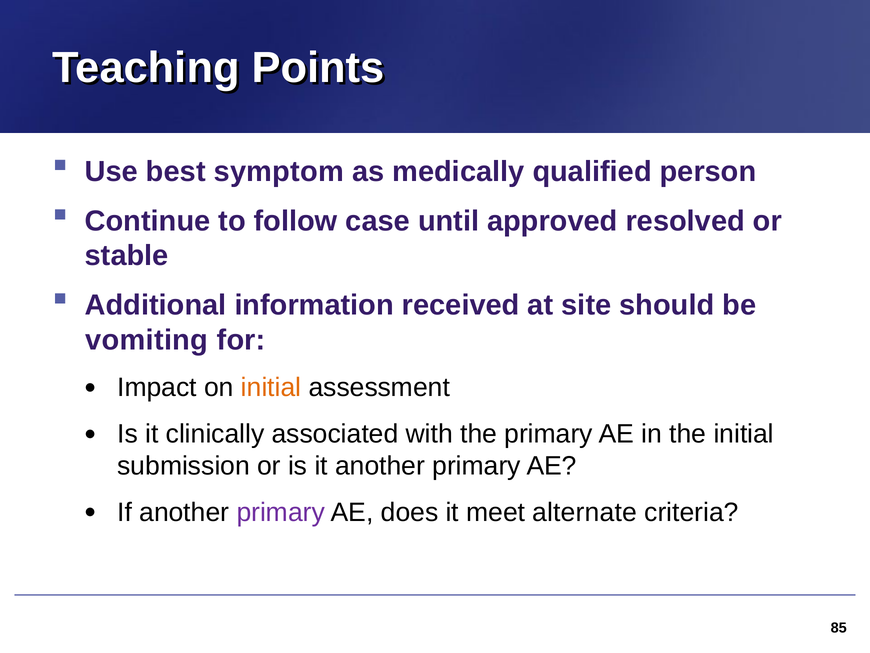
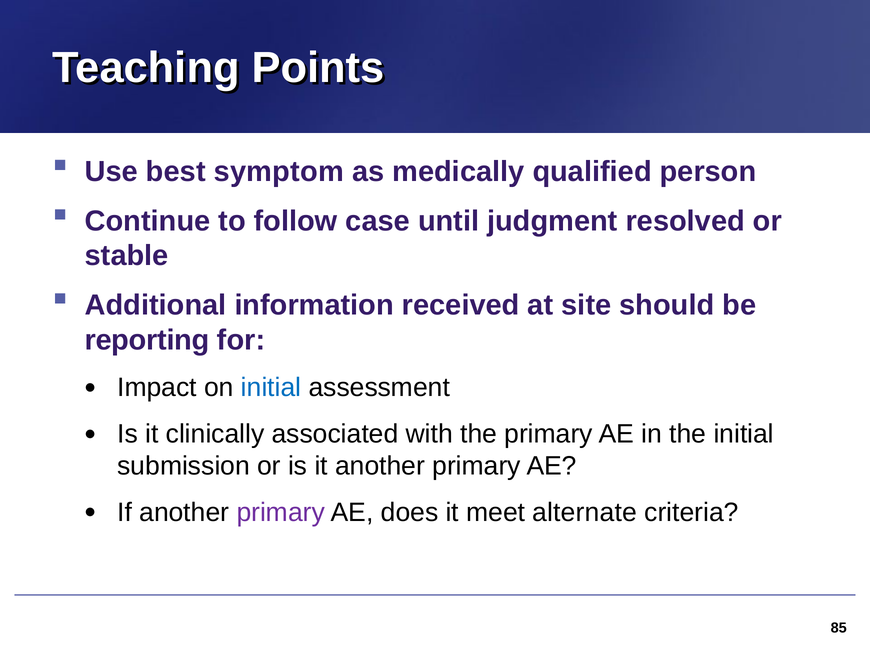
approved: approved -> judgment
vomiting: vomiting -> reporting
initial at (271, 387) colour: orange -> blue
